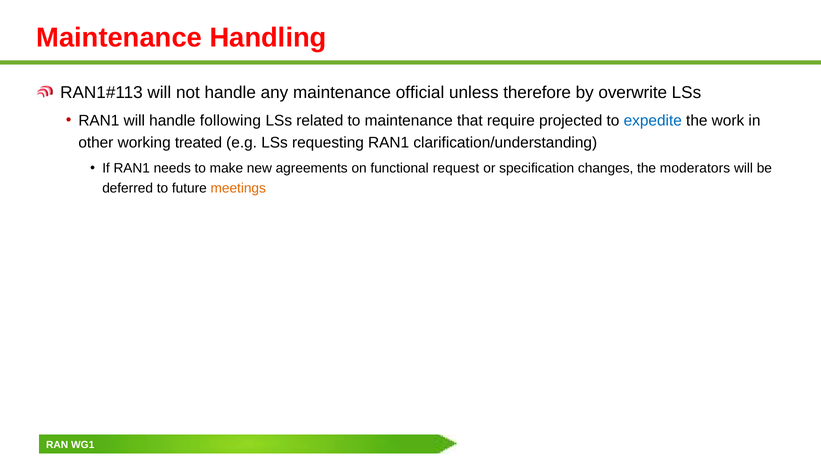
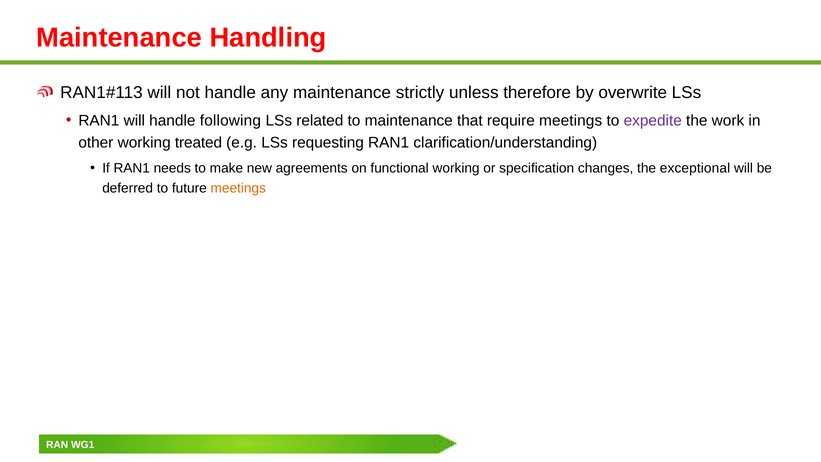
official: official -> strictly
require projected: projected -> meetings
expedite colour: blue -> purple
functional request: request -> working
moderators: moderators -> exceptional
